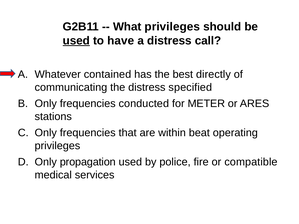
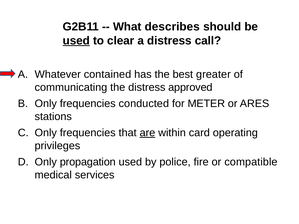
What privileges: privileges -> describes
have: have -> clear
directly: directly -> greater
specified: specified -> approved
are underline: none -> present
beat: beat -> card
